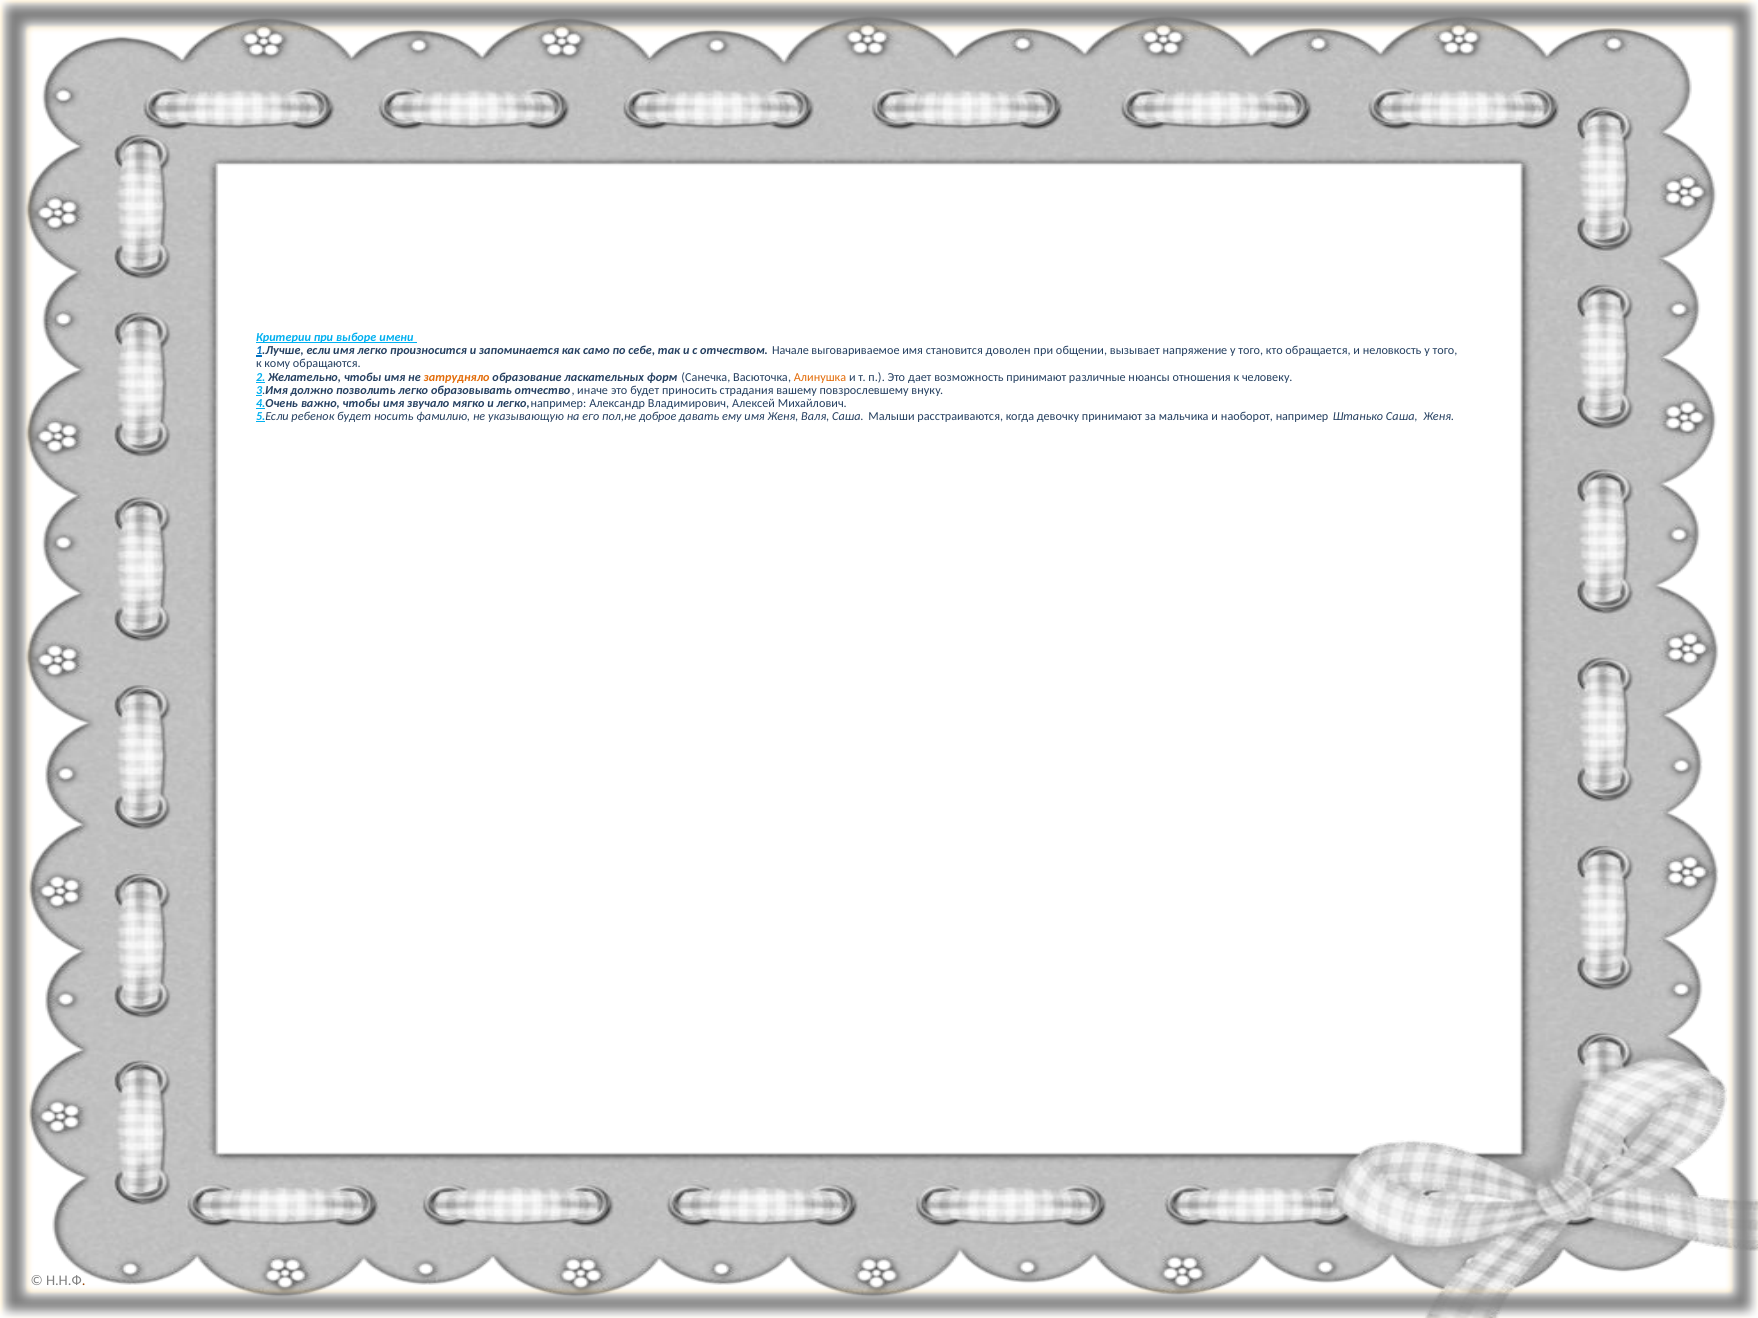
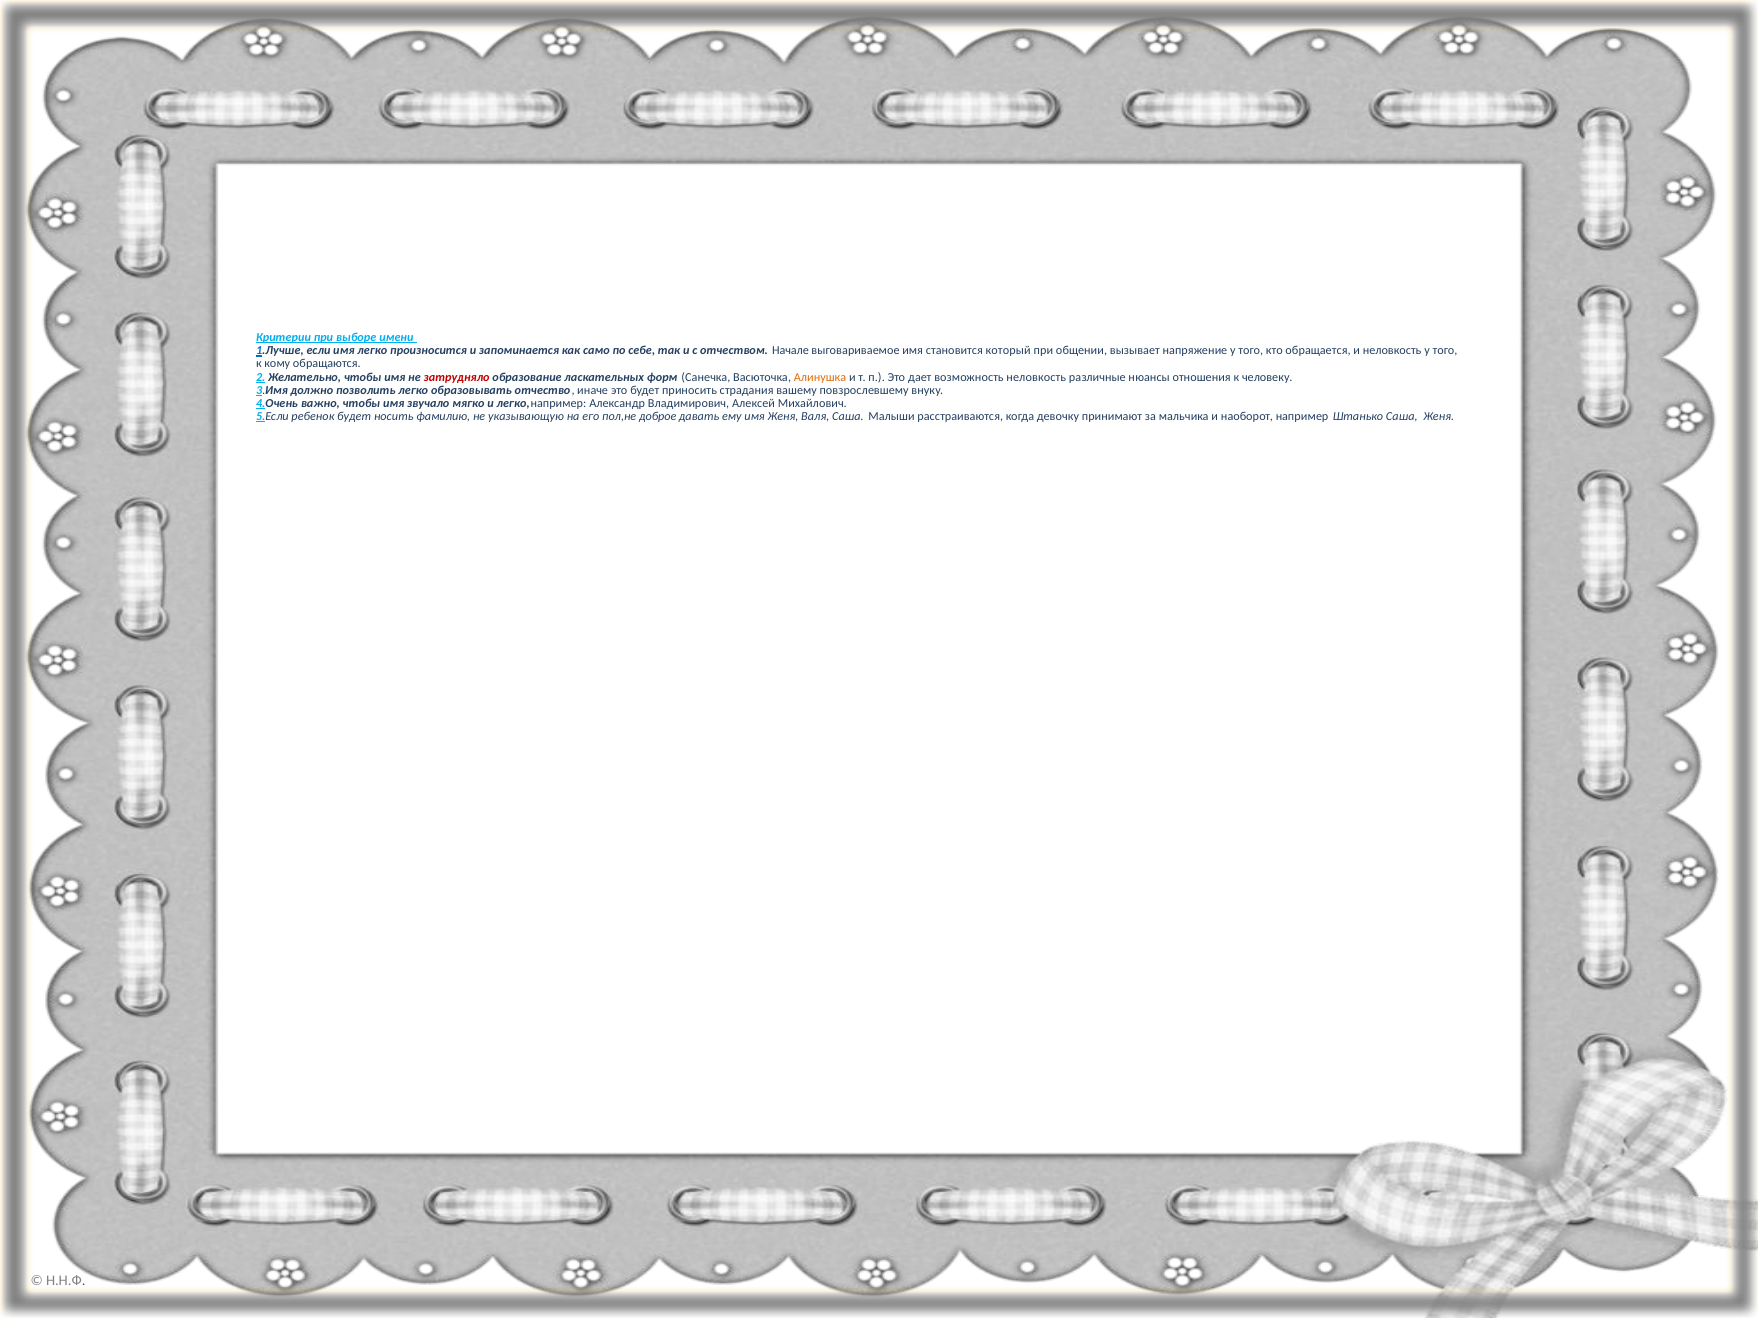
доволен: доволен -> который
затрудняло colour: orange -> red
возможность принимают: принимают -> неловкость
